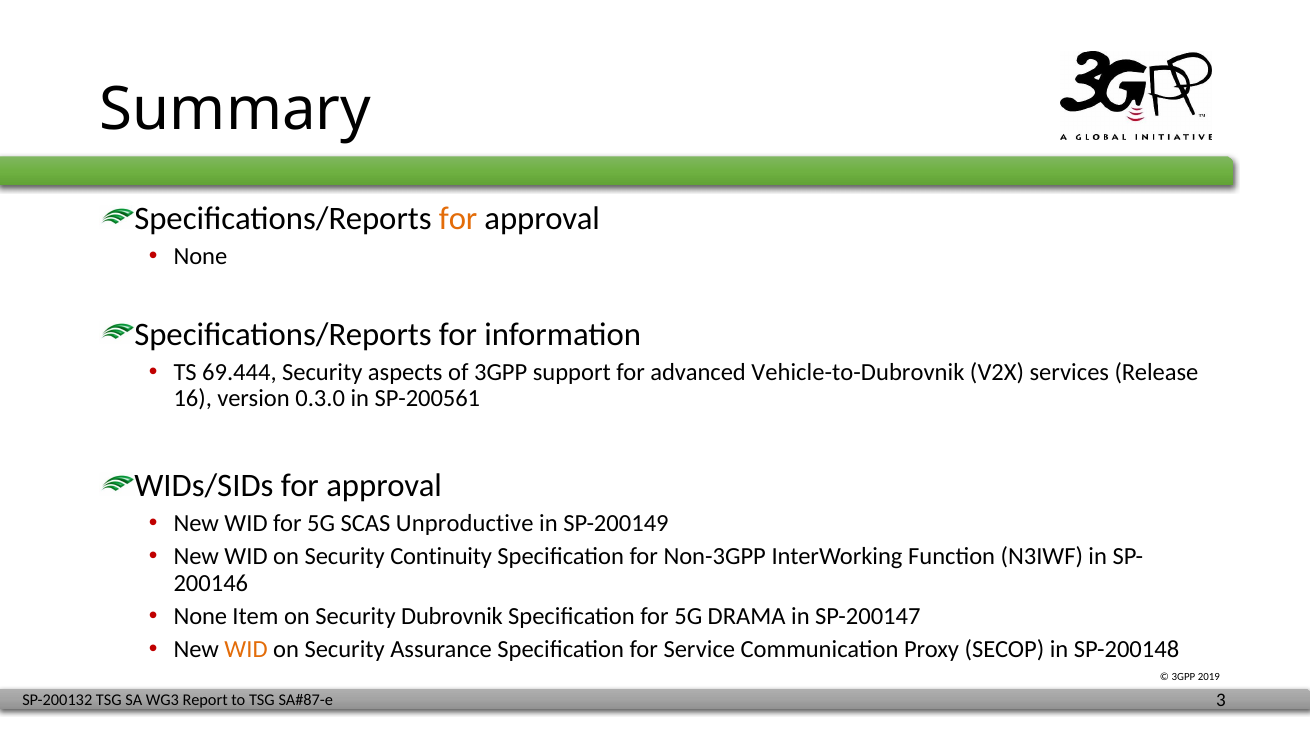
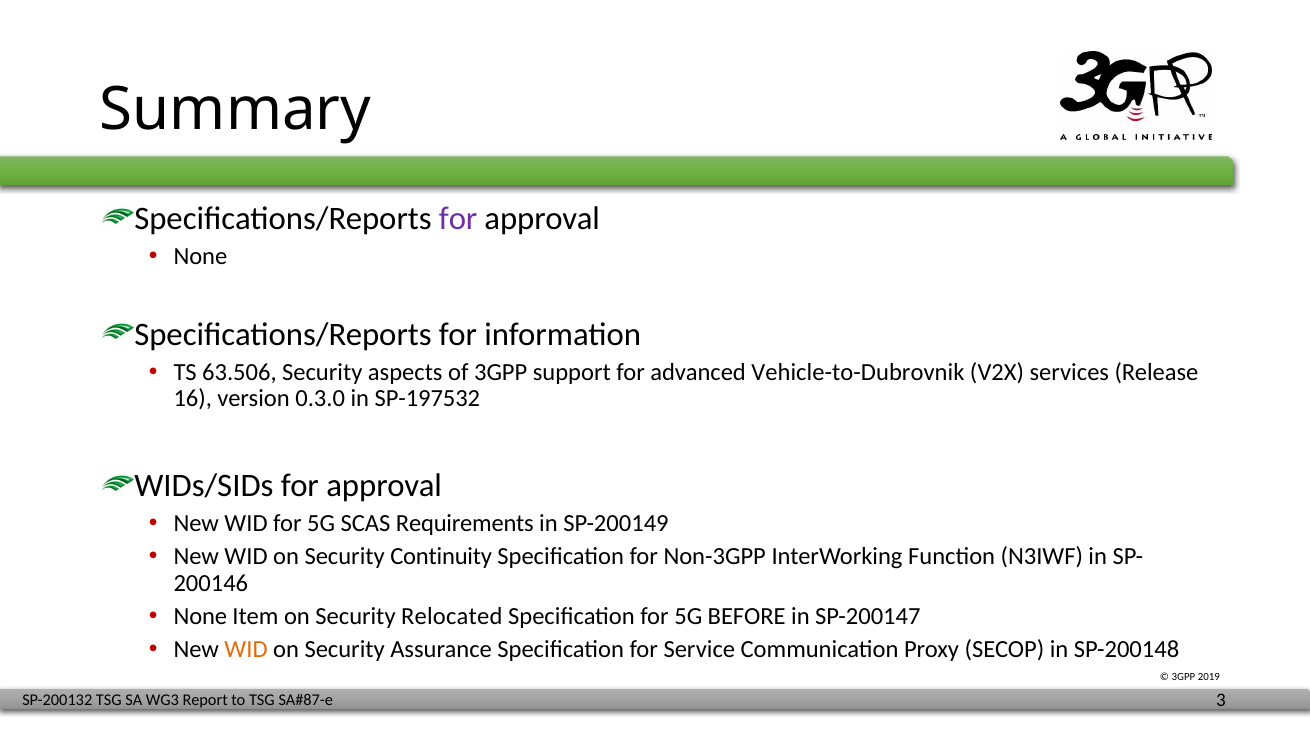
for at (458, 219) colour: orange -> purple
69.444: 69.444 -> 63.506
SP-200561: SP-200561 -> SP-197532
Unproductive: Unproductive -> Requirements
Dubrovnik: Dubrovnik -> Relocated
DRAMA: DRAMA -> BEFORE
